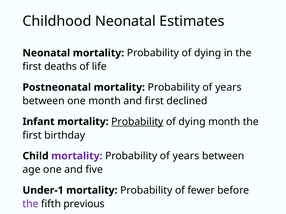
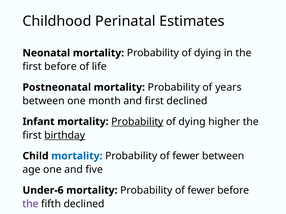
Childhood Neonatal: Neonatal -> Perinatal
first deaths: deaths -> before
dying month: month -> higher
birthday underline: none -> present
mortality at (77, 156) colour: purple -> blue
years at (186, 156): years -> fewer
Under-1: Under-1 -> Under-6
fifth previous: previous -> declined
